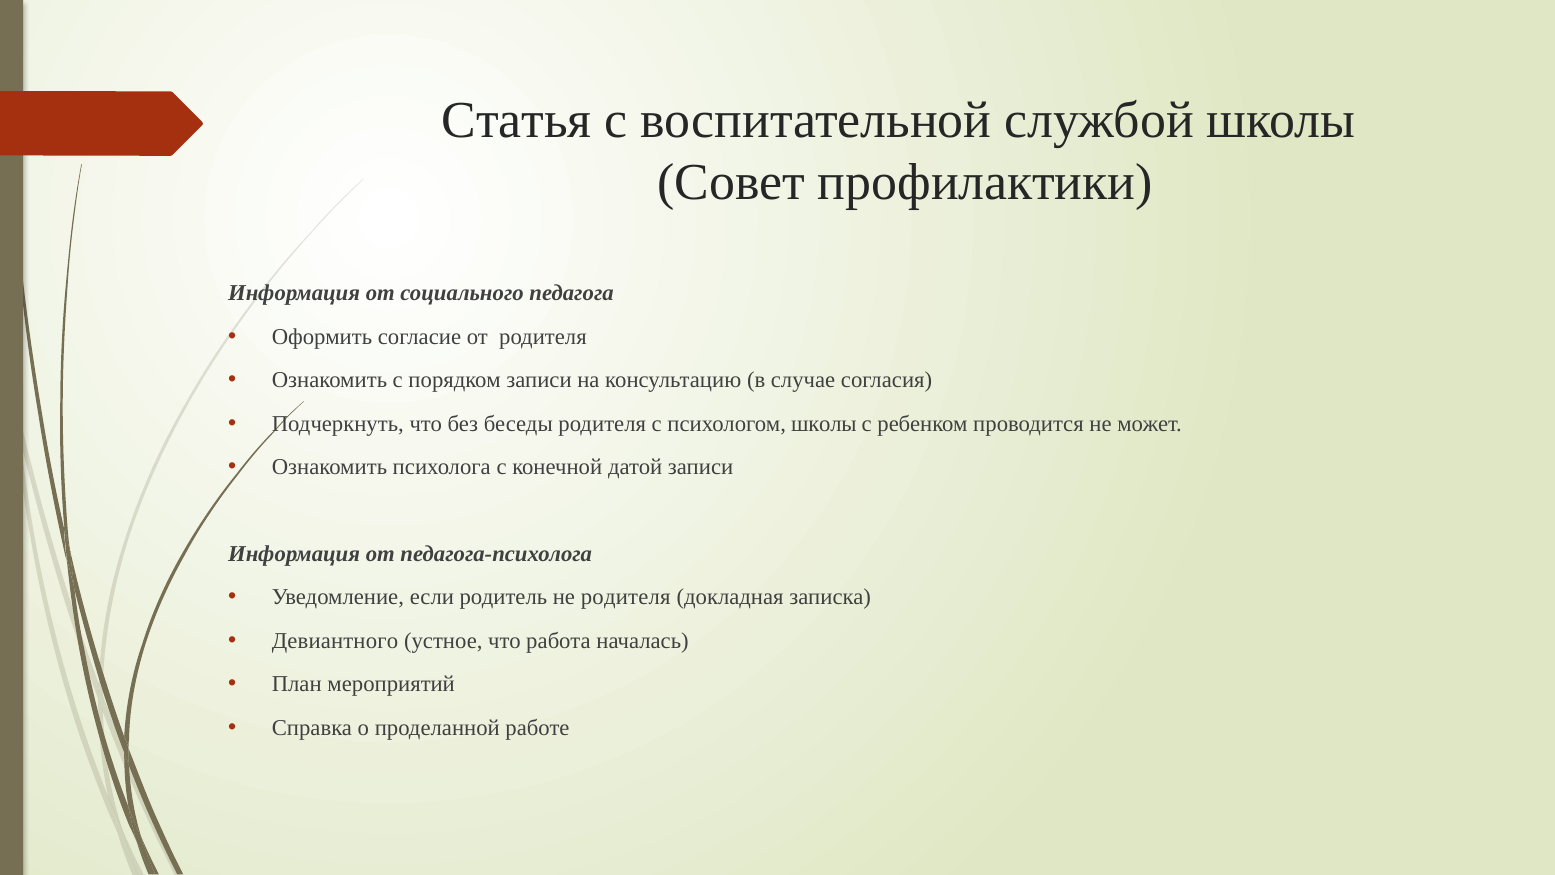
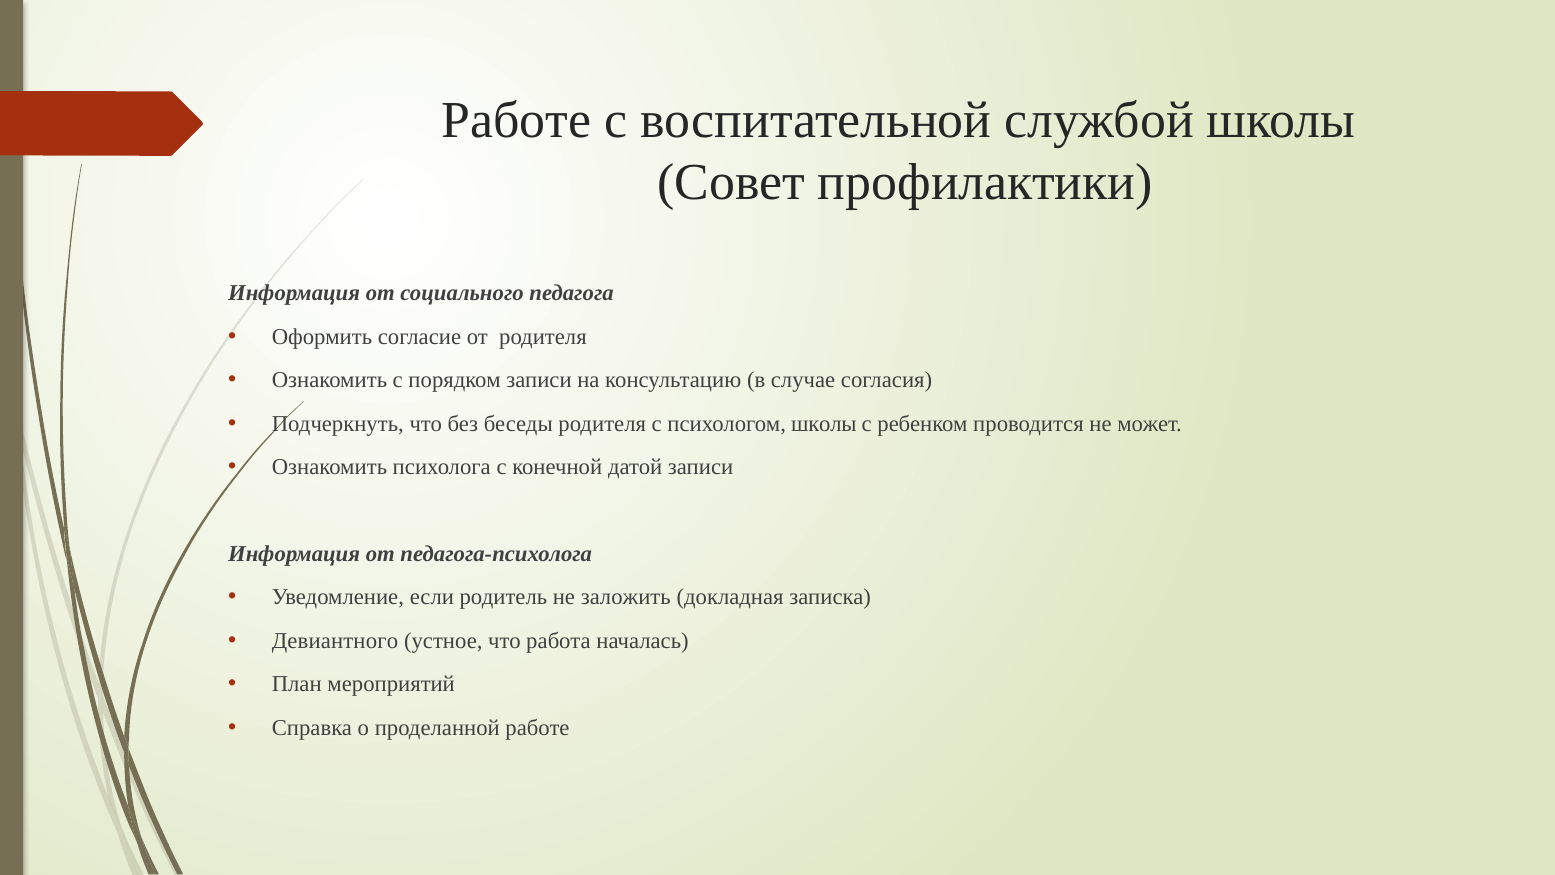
Статья at (517, 120): Статья -> Работе
не родителя: родителя -> заложить
